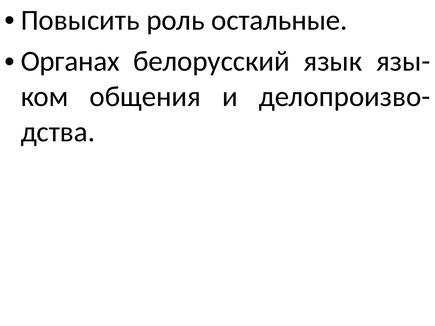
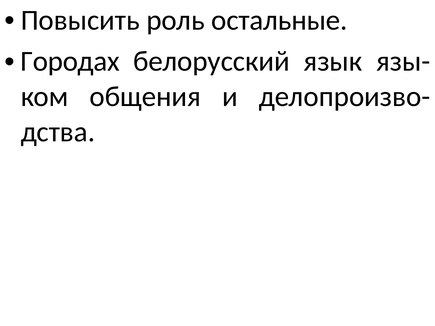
Органах: Органах -> Городах
